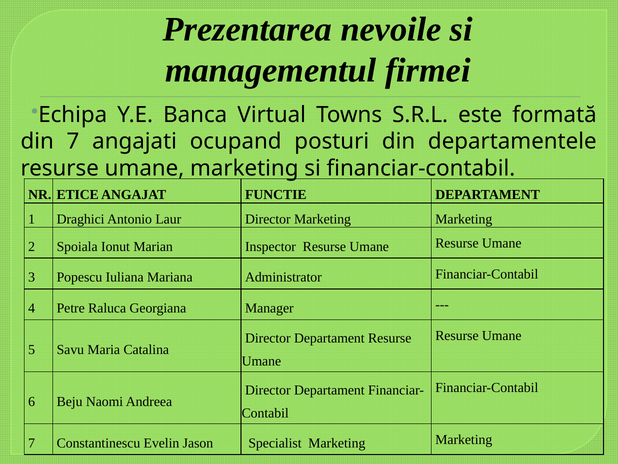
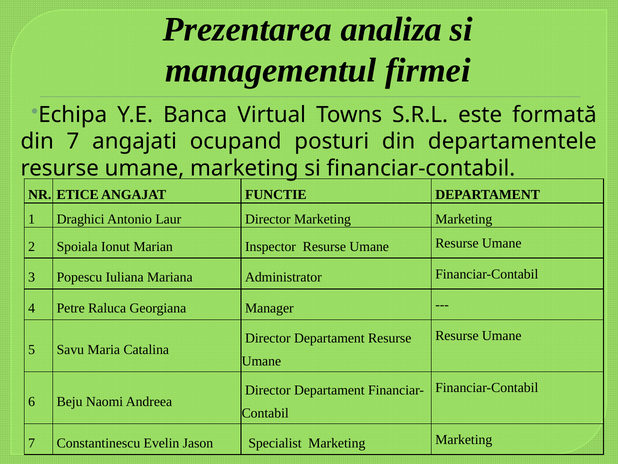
nevoile: nevoile -> analiza
